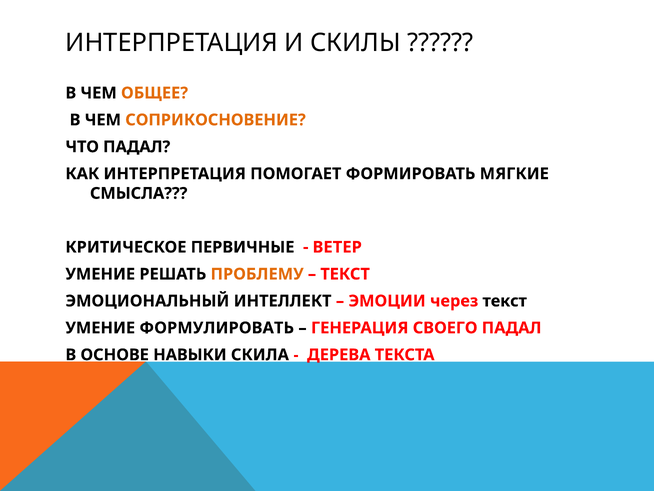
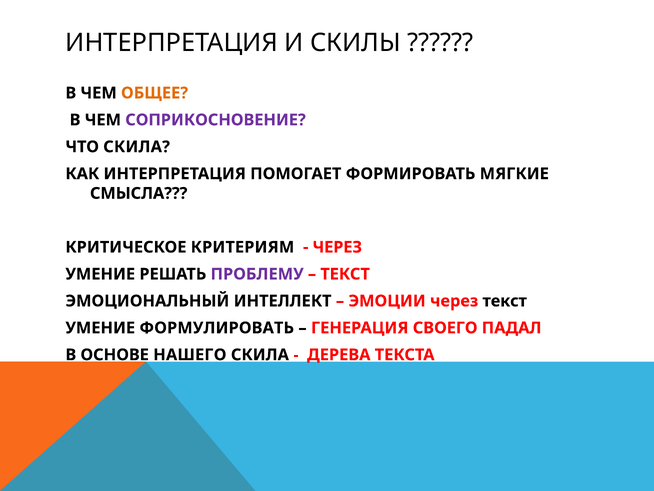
СОПРИКОСНОВЕНИЕ colour: orange -> purple
ЧТО ПАДАЛ: ПАДАЛ -> СКИЛА
ПЕРВИЧНЫЕ: ПЕРВИЧНЫЕ -> КРИТЕРИЯМ
ВЕТЕР at (337, 247): ВЕТЕР -> ЧЕРЕЗ
ПРОБЛЕМУ colour: orange -> purple
НАВЫКИ: НАВЫКИ -> НАШЕГО
